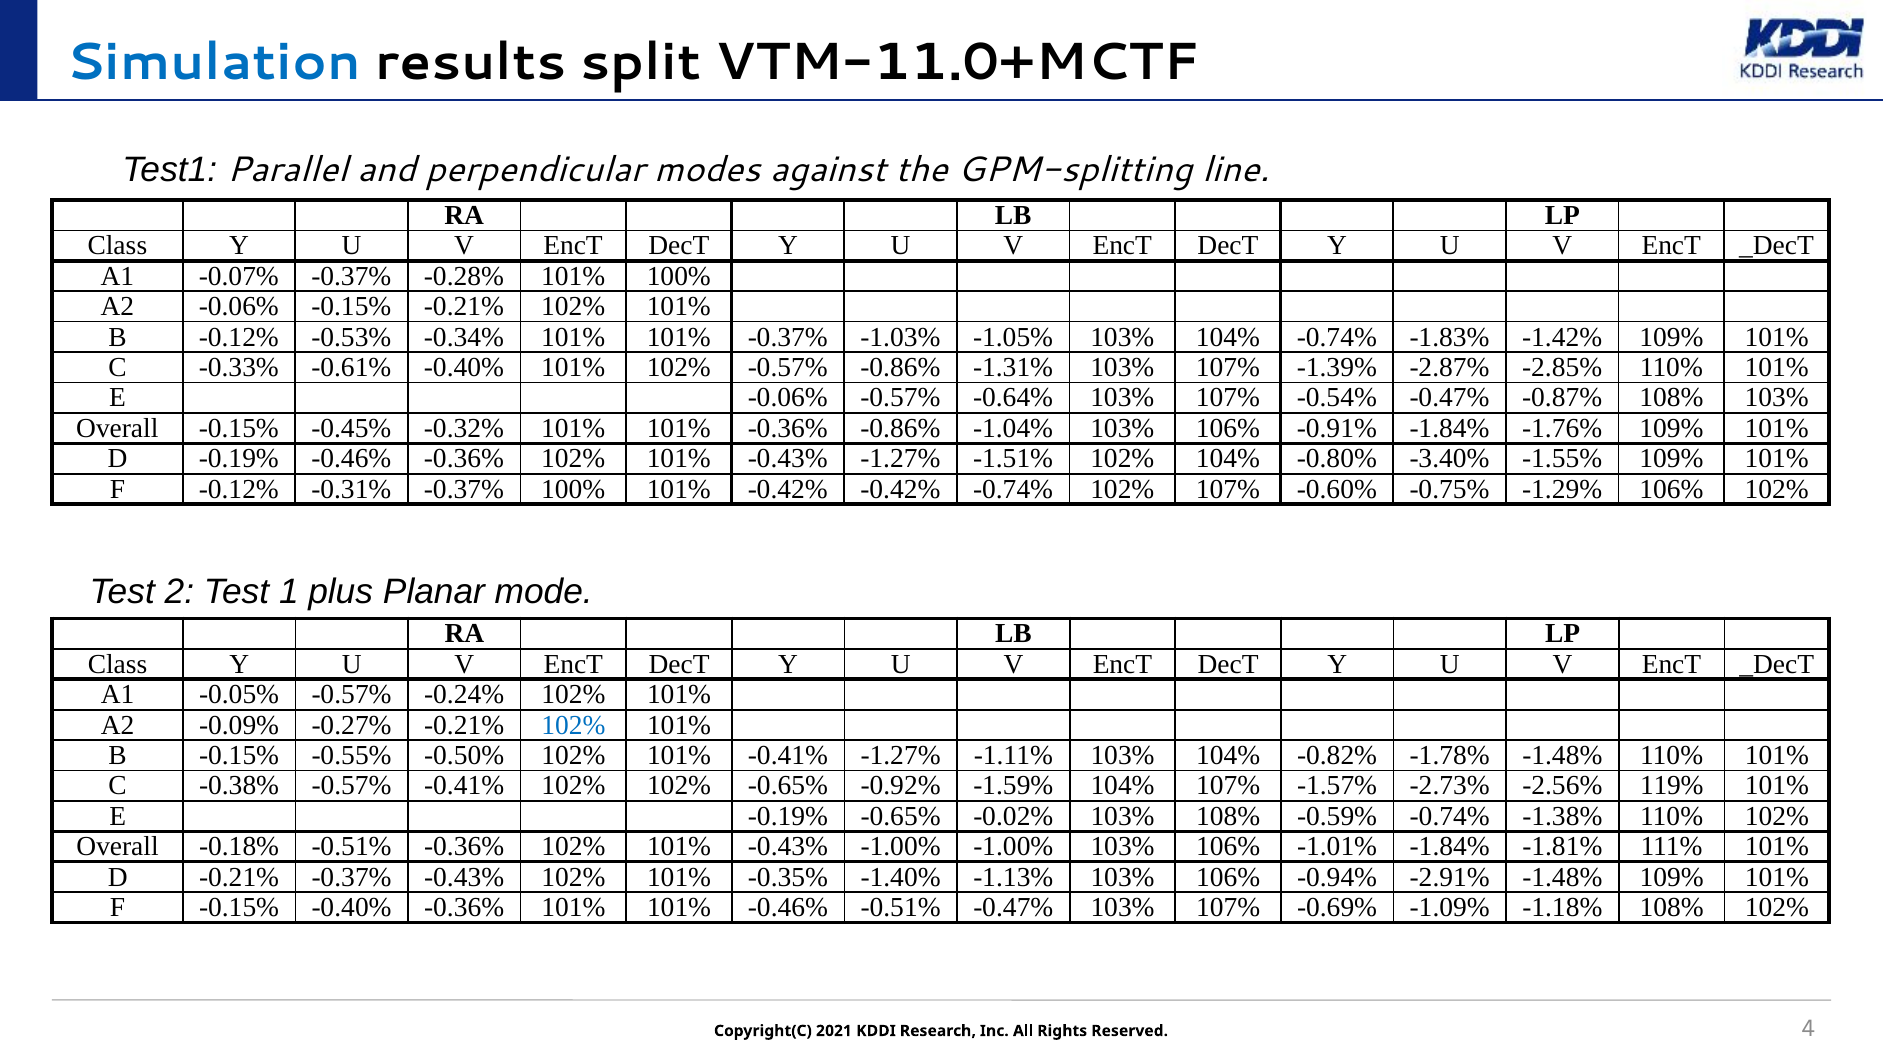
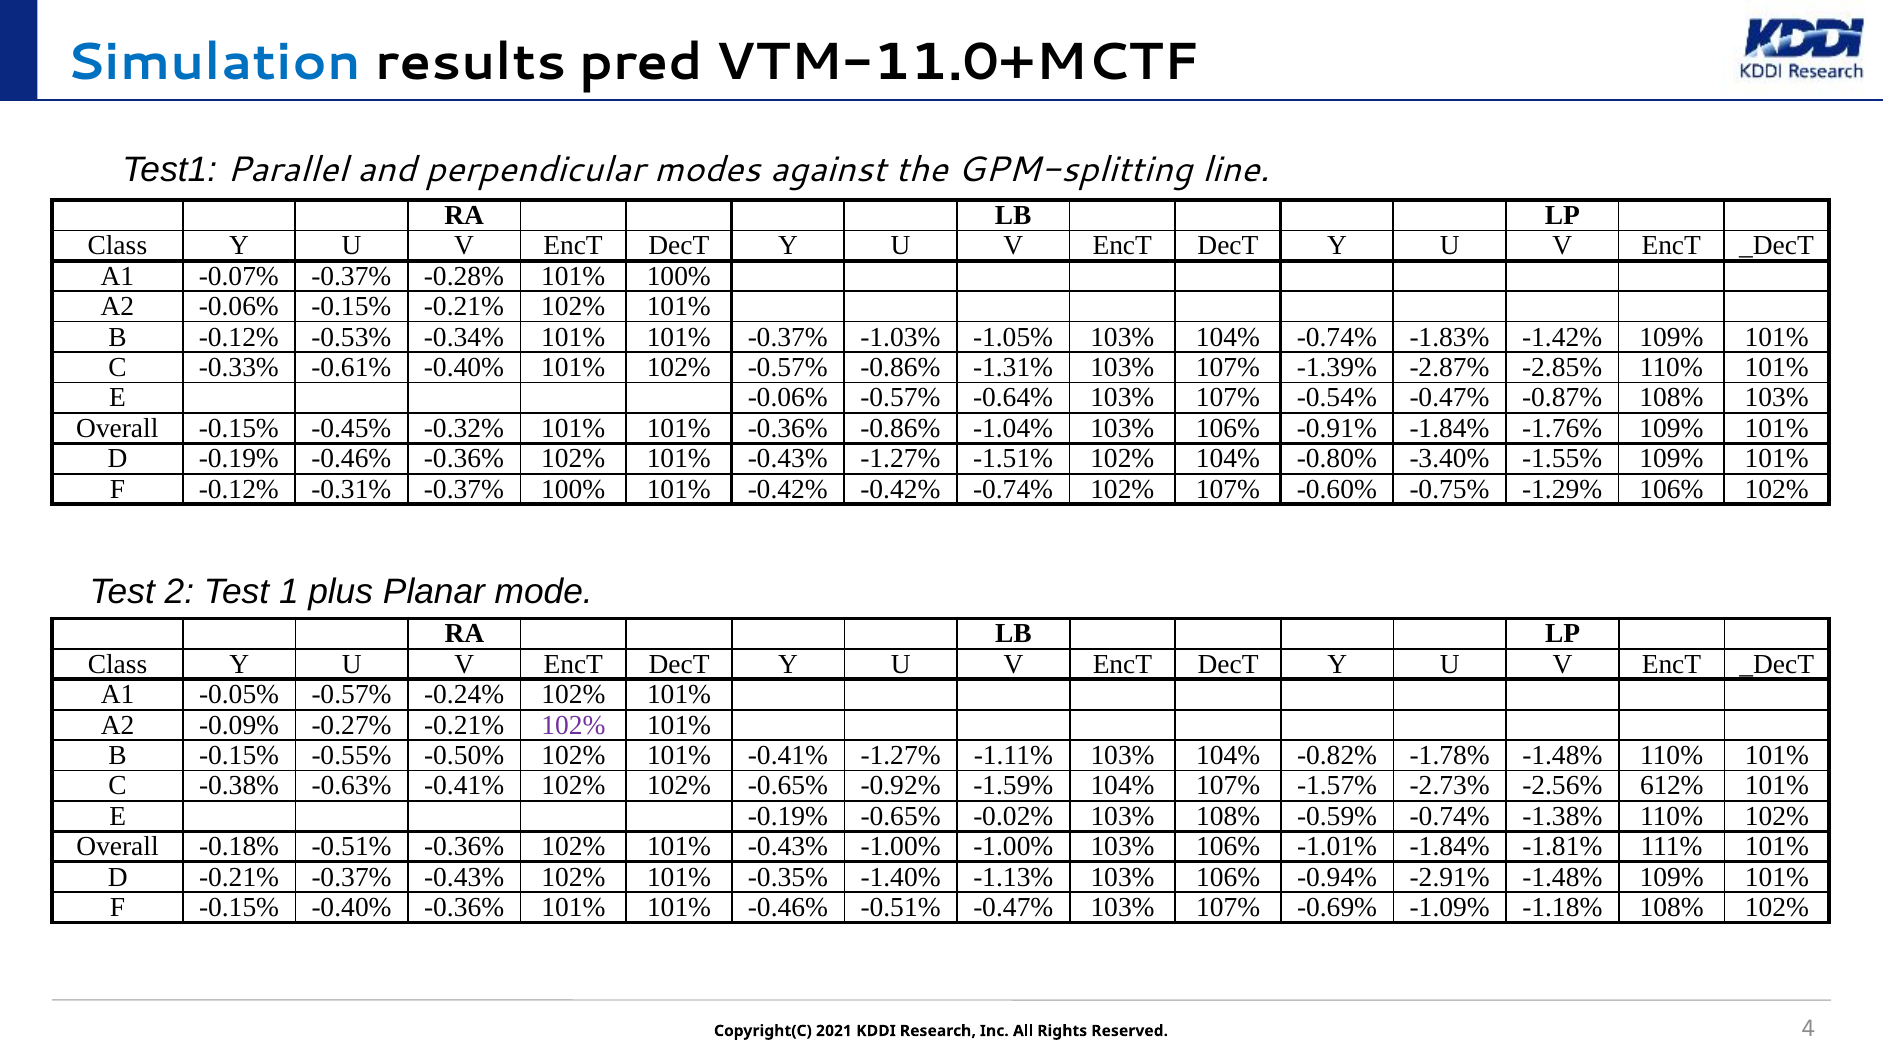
split: split -> pred
102% at (573, 725) colour: blue -> purple
-0.38% -0.57%: -0.57% -> -0.63%
119%: 119% -> 612%
